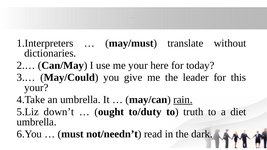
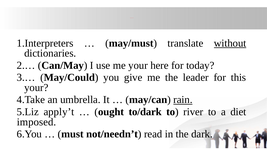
without underline: none -> present
down’t: down’t -> apply’t
to/duty: to/duty -> to/dark
truth: truth -> river
umbrella at (37, 122): umbrella -> imposed
